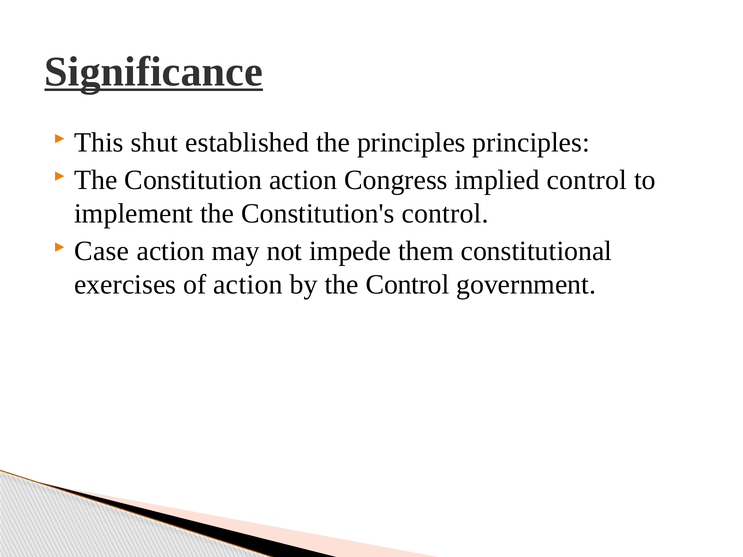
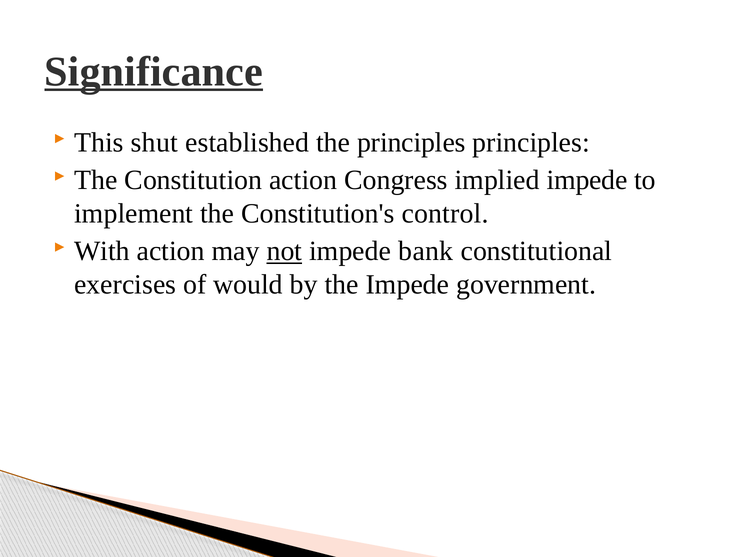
implied control: control -> impede
Case: Case -> With
not underline: none -> present
them: them -> bank
of action: action -> would
the Control: Control -> Impede
